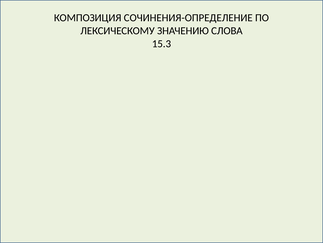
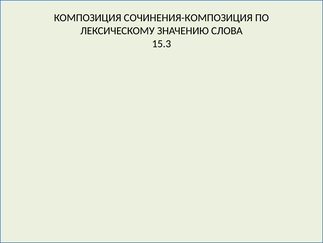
СОЧИНЕНИЯ-ОПРЕДЕЛЕНИЕ: СОЧИНЕНИЯ-ОПРЕДЕЛЕНИЕ -> СОЧИНЕНИЯ-КОМПОЗИЦИЯ
